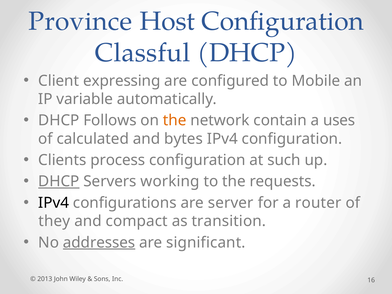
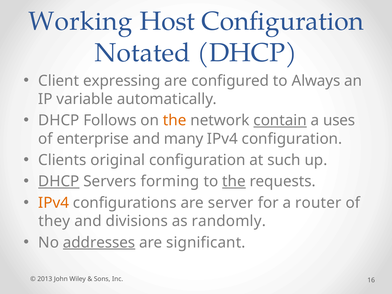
Province: Province -> Working
Classful: Classful -> Notated
Mobile: Mobile -> Always
contain underline: none -> present
calculated: calculated -> enterprise
bytes: bytes -> many
process: process -> original
working: working -> forming
the at (234, 181) underline: none -> present
IPv4 at (54, 203) colour: black -> orange
compact: compact -> divisions
transition: transition -> randomly
